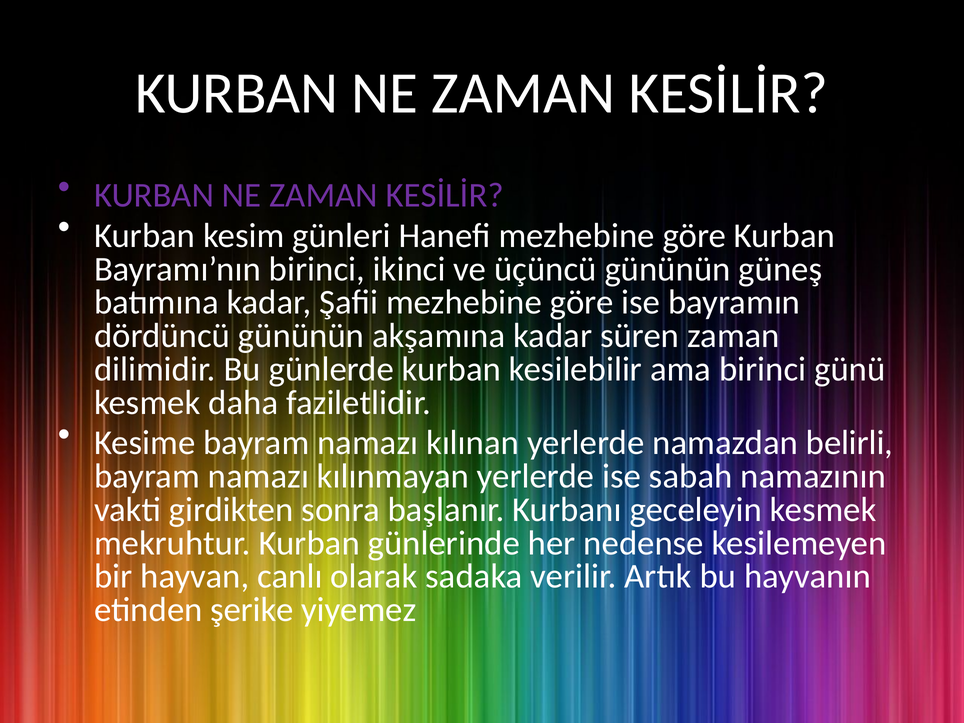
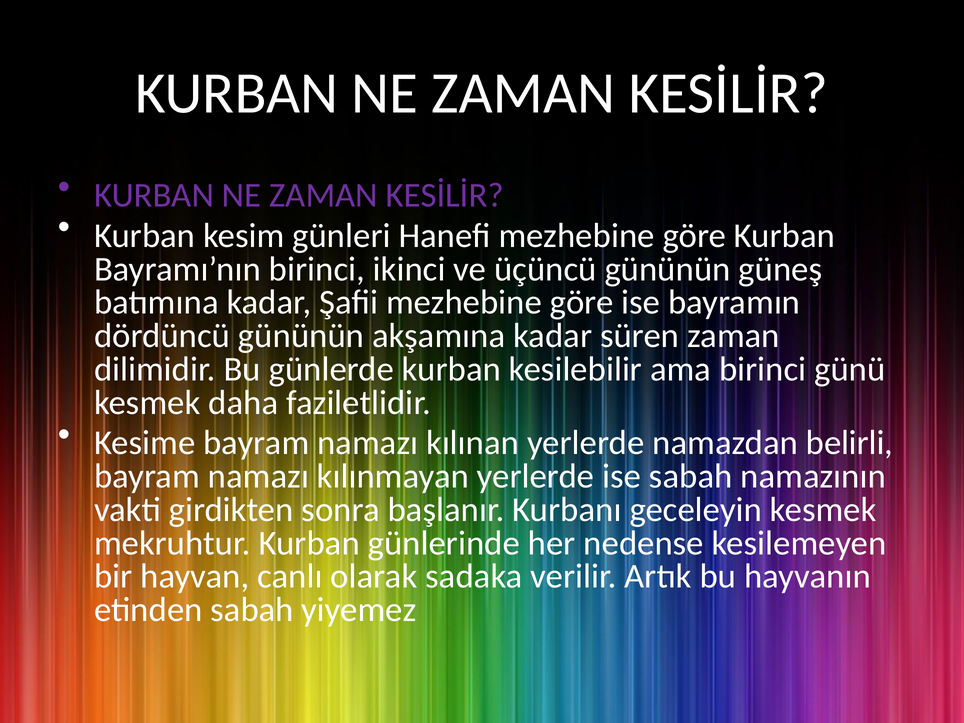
etinden şerike: şerike -> sabah
